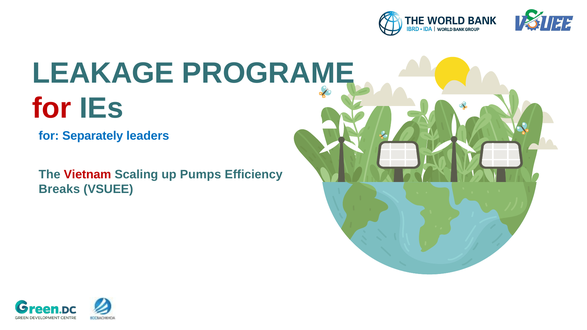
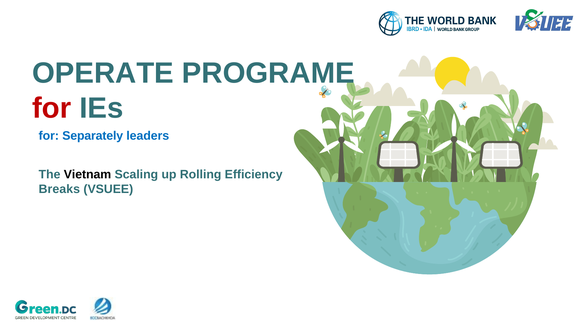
LEAKAGE: LEAKAGE -> OPERATE
Vietnam colour: red -> black
Pumps: Pumps -> Rolling
